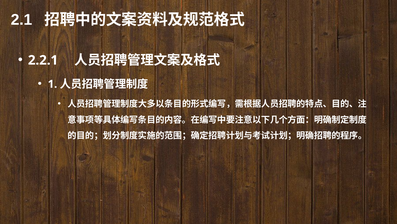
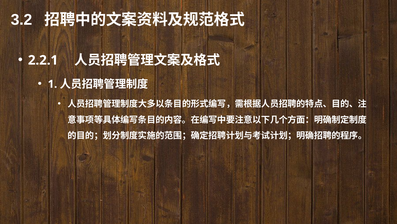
2.1: 2.1 -> 3.2
